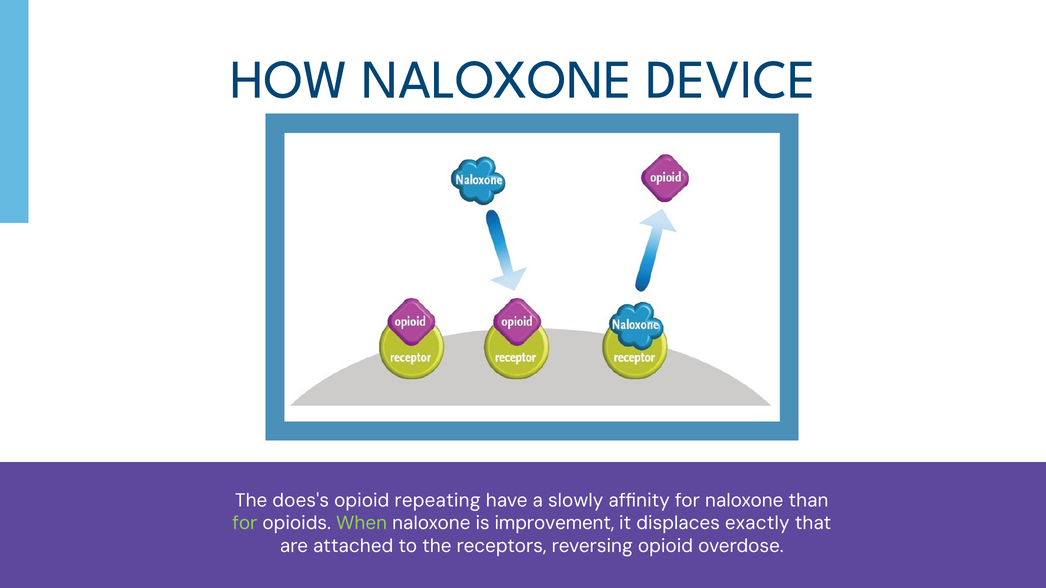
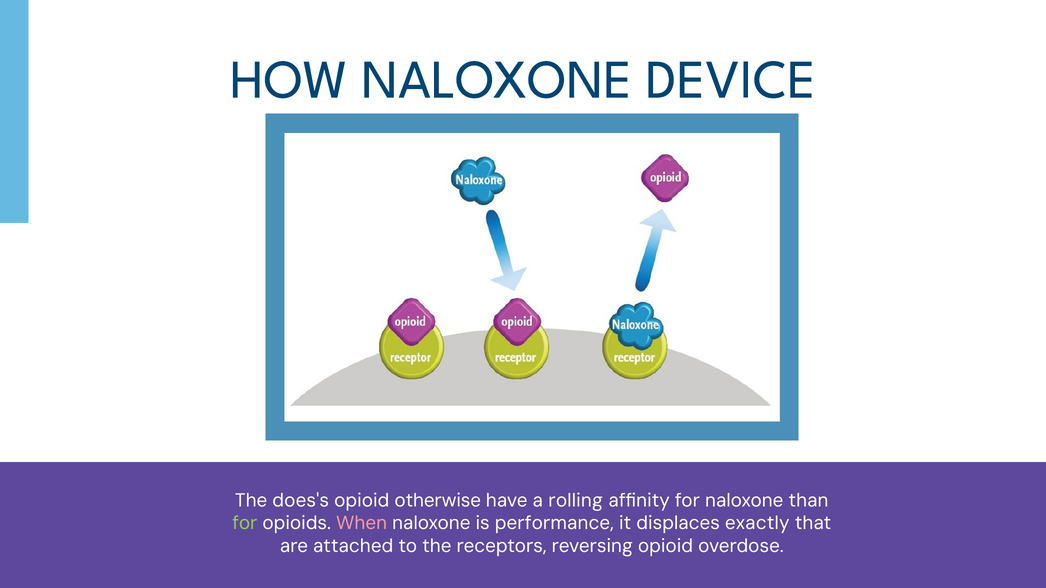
repeating: repeating -> otherwise
slowly: slowly -> rolling
When colour: light green -> pink
improvement: improvement -> performance
